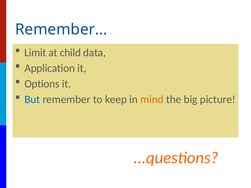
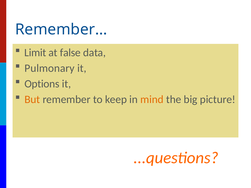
child: child -> false
Application: Application -> Pulmonary
But colour: blue -> orange
